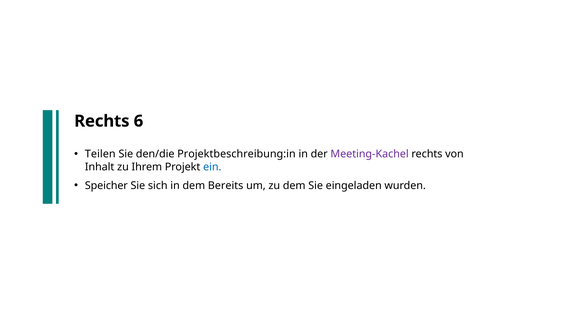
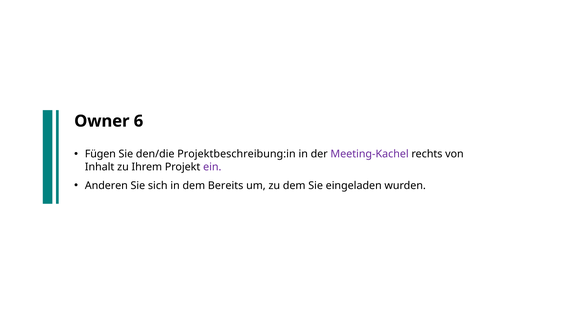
Rechts at (102, 121): Rechts -> Owner
Teilen: Teilen -> Fügen
ein colour: blue -> purple
Speicher: Speicher -> Anderen
